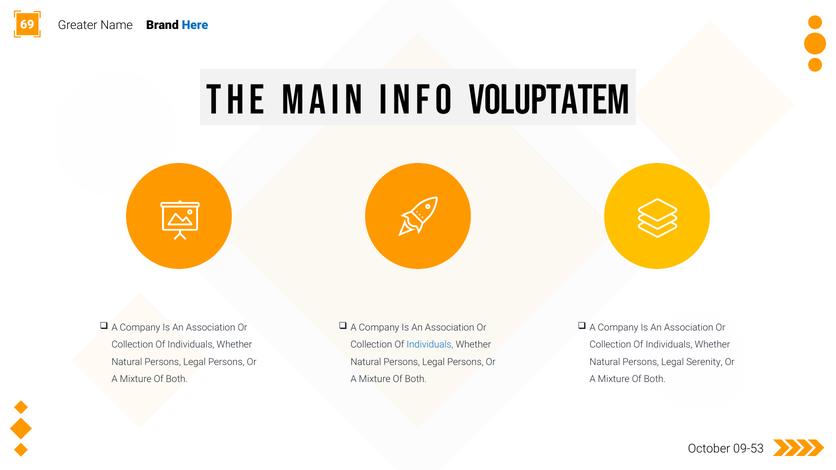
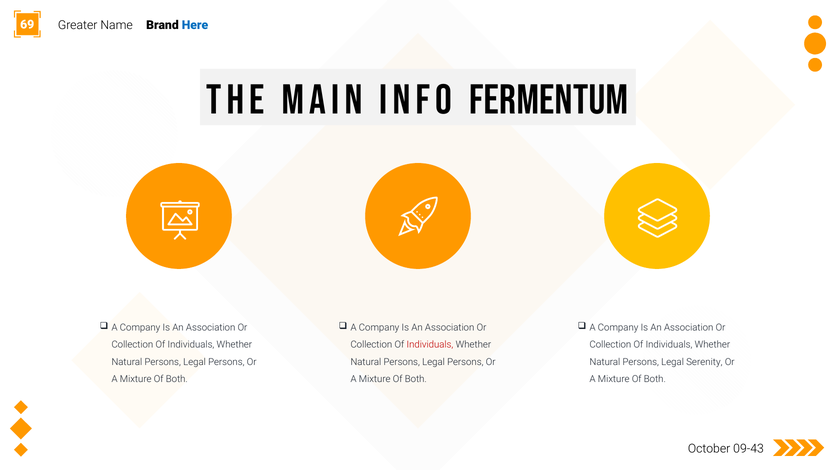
voluptatem: voluptatem -> fermentum
Individuals at (430, 345) colour: blue -> red
09-53: 09-53 -> 09-43
